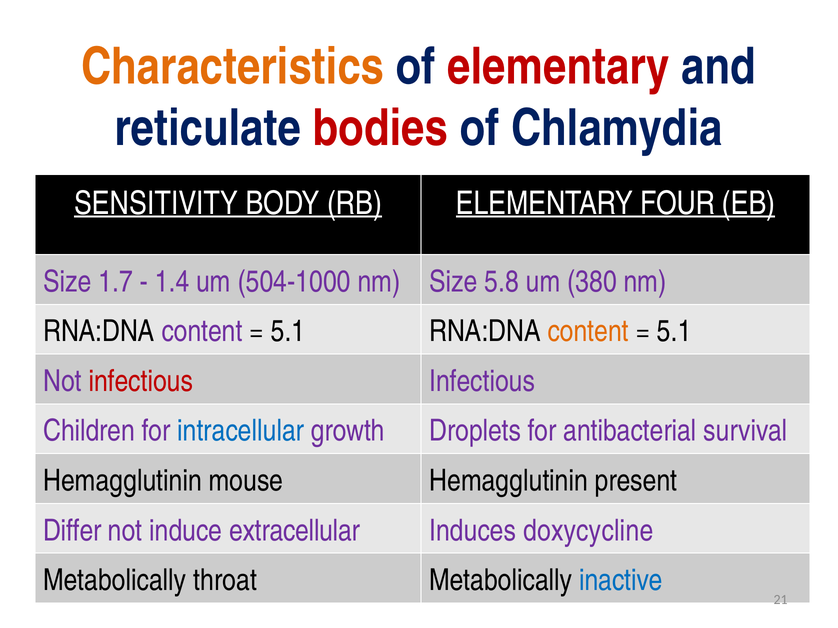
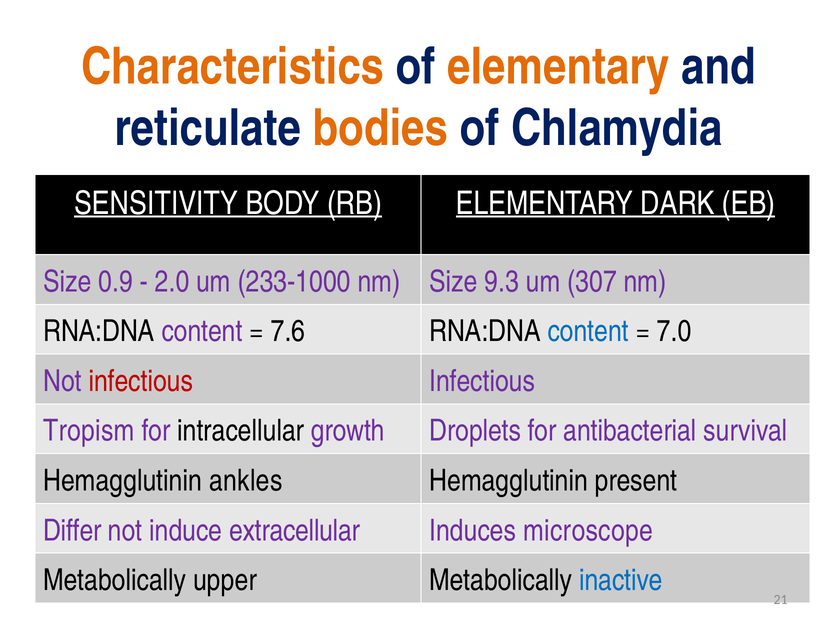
elementary at (558, 67) colour: red -> orange
bodies colour: red -> orange
FOUR: FOUR -> DARK
1.7: 1.7 -> 0.9
1.4: 1.4 -> 2.0
504-1000: 504-1000 -> 233-1000
5.8: 5.8 -> 9.3
380: 380 -> 307
5.1 at (288, 332): 5.1 -> 7.6
content at (588, 332) colour: orange -> blue
5.1 at (674, 332): 5.1 -> 7.0
Children: Children -> Tropism
intracellular colour: blue -> black
mouse: mouse -> ankles
doxycycline: doxycycline -> microscope
throat: throat -> upper
